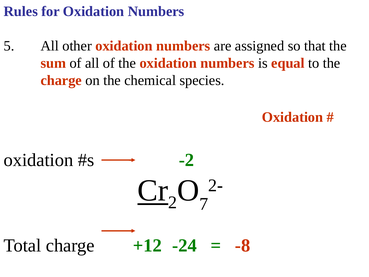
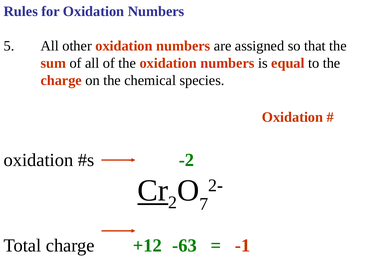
-24: -24 -> -63
-8: -8 -> -1
